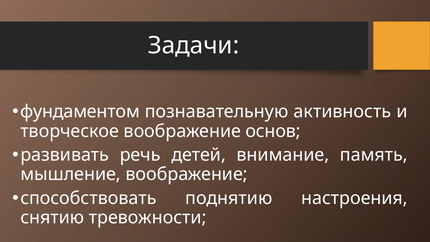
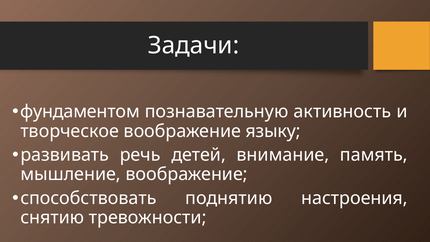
основ: основ -> языку
